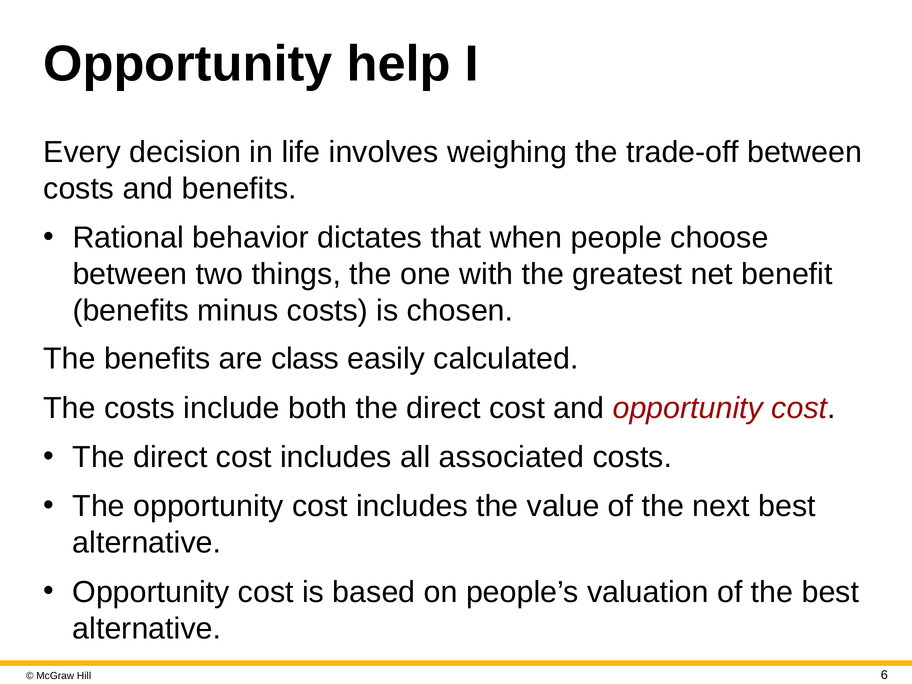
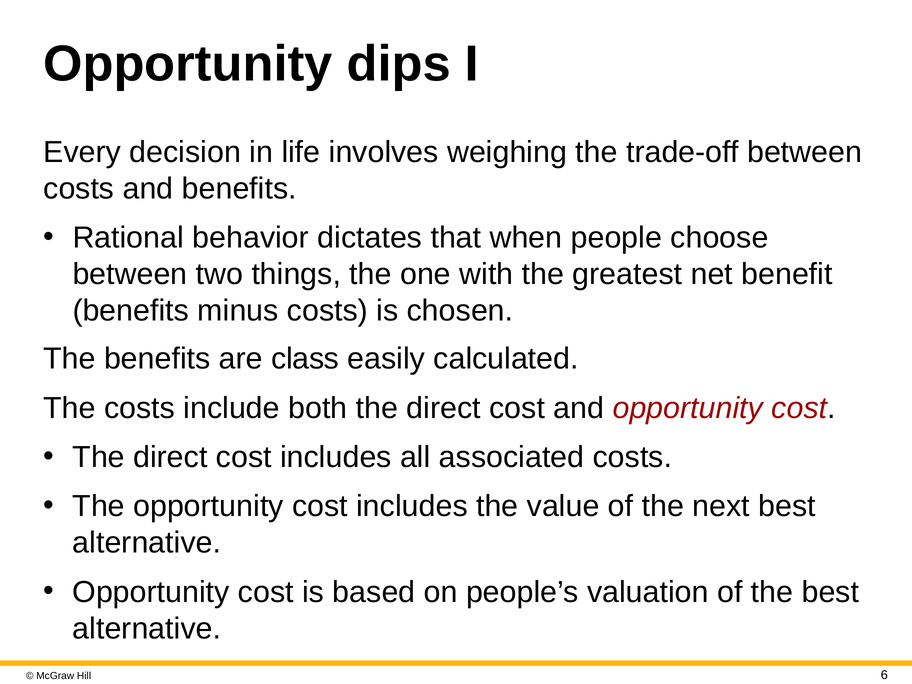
help: help -> dips
